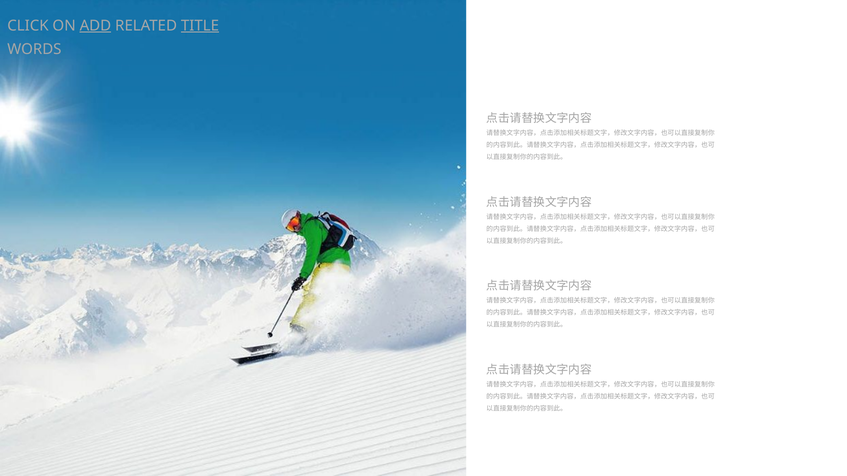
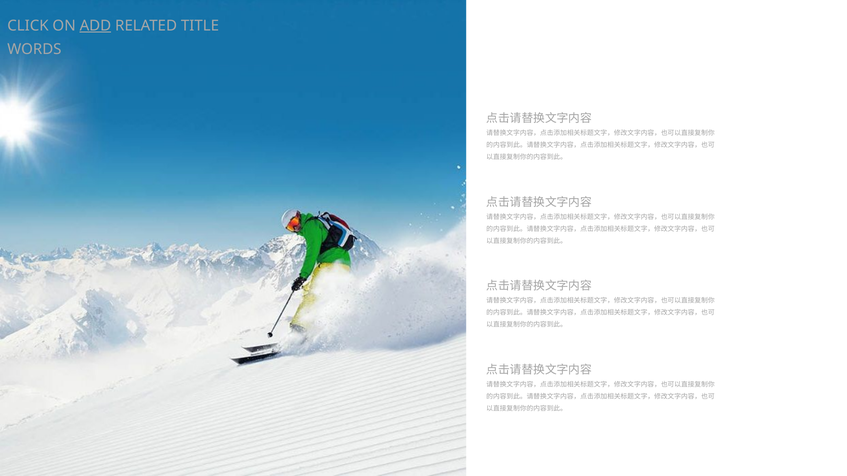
TITLE underline: present -> none
